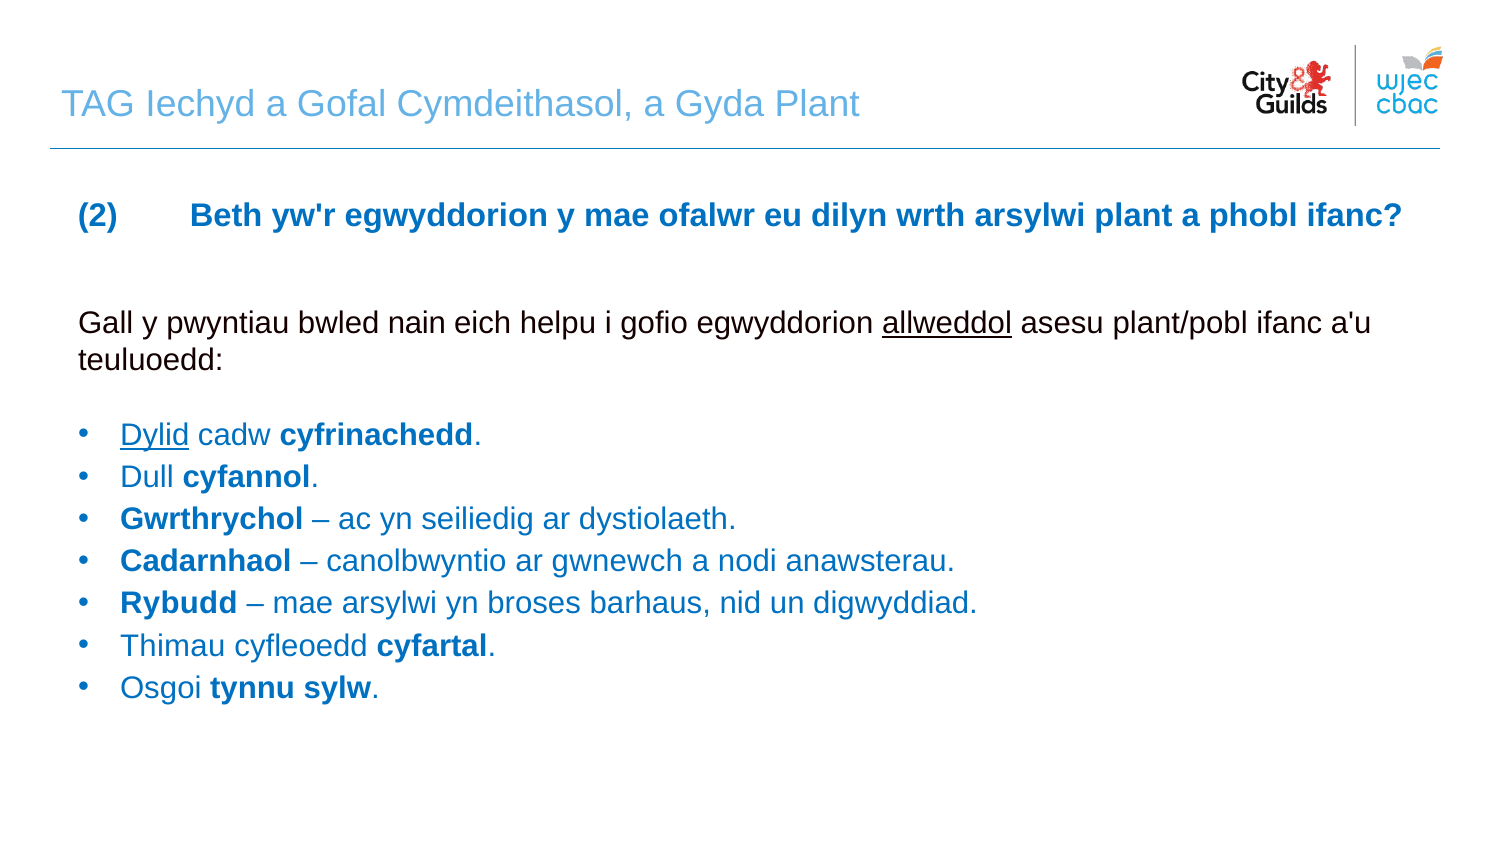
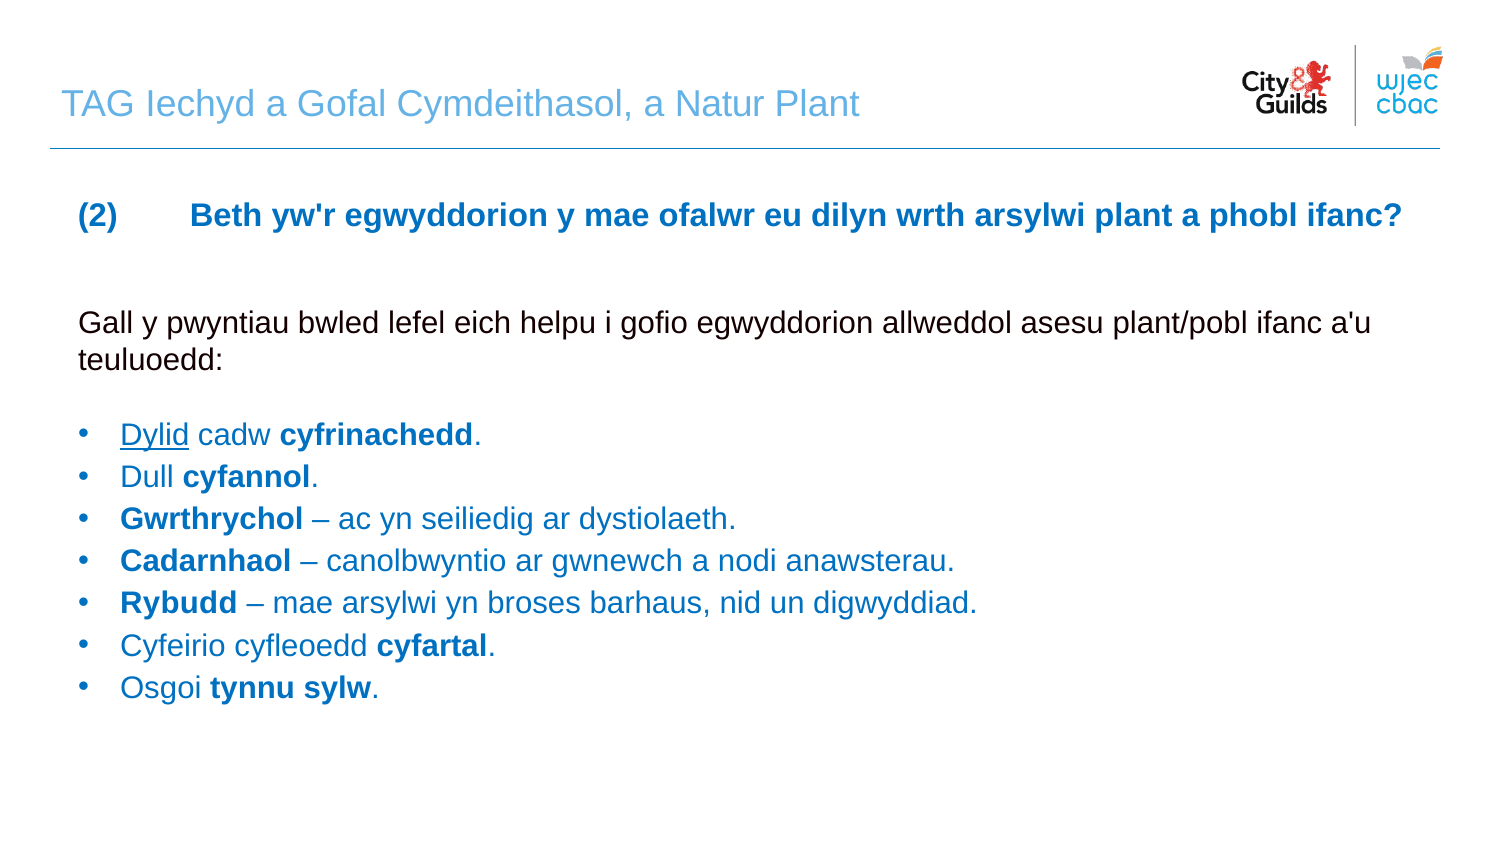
Gyda: Gyda -> Natur
nain: nain -> lefel
allweddol underline: present -> none
Thimau: Thimau -> Cyfeirio
